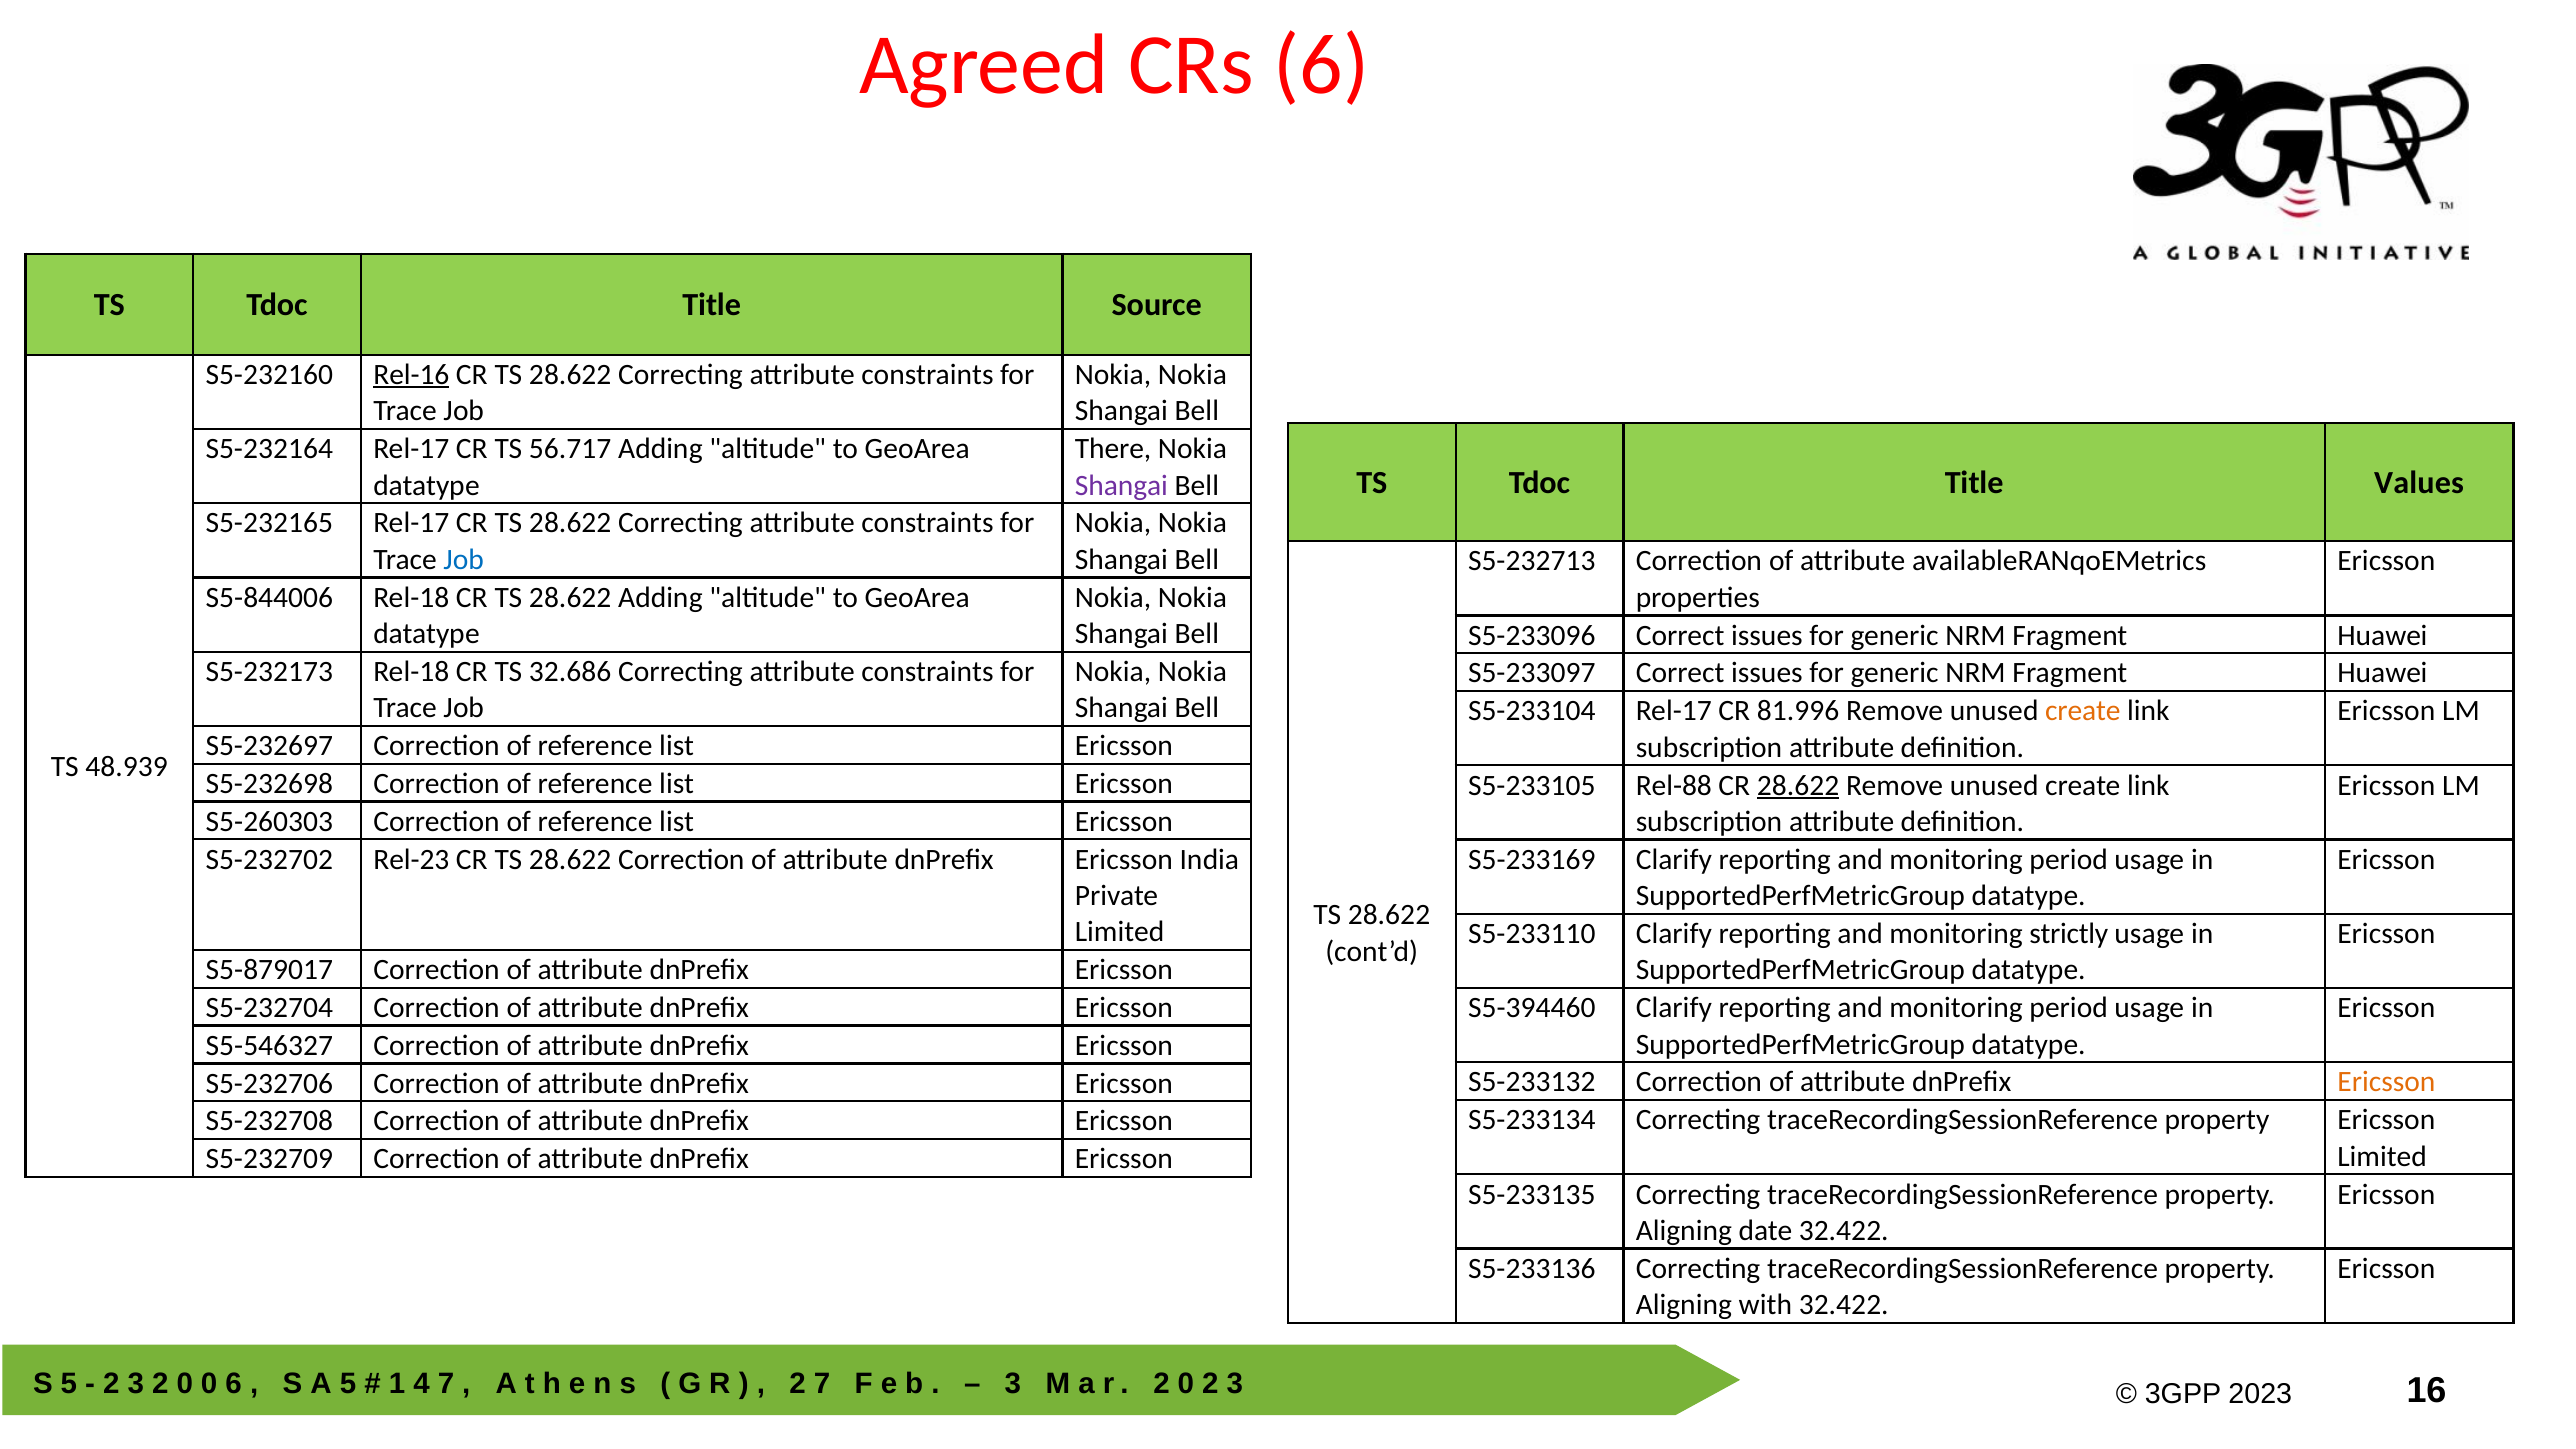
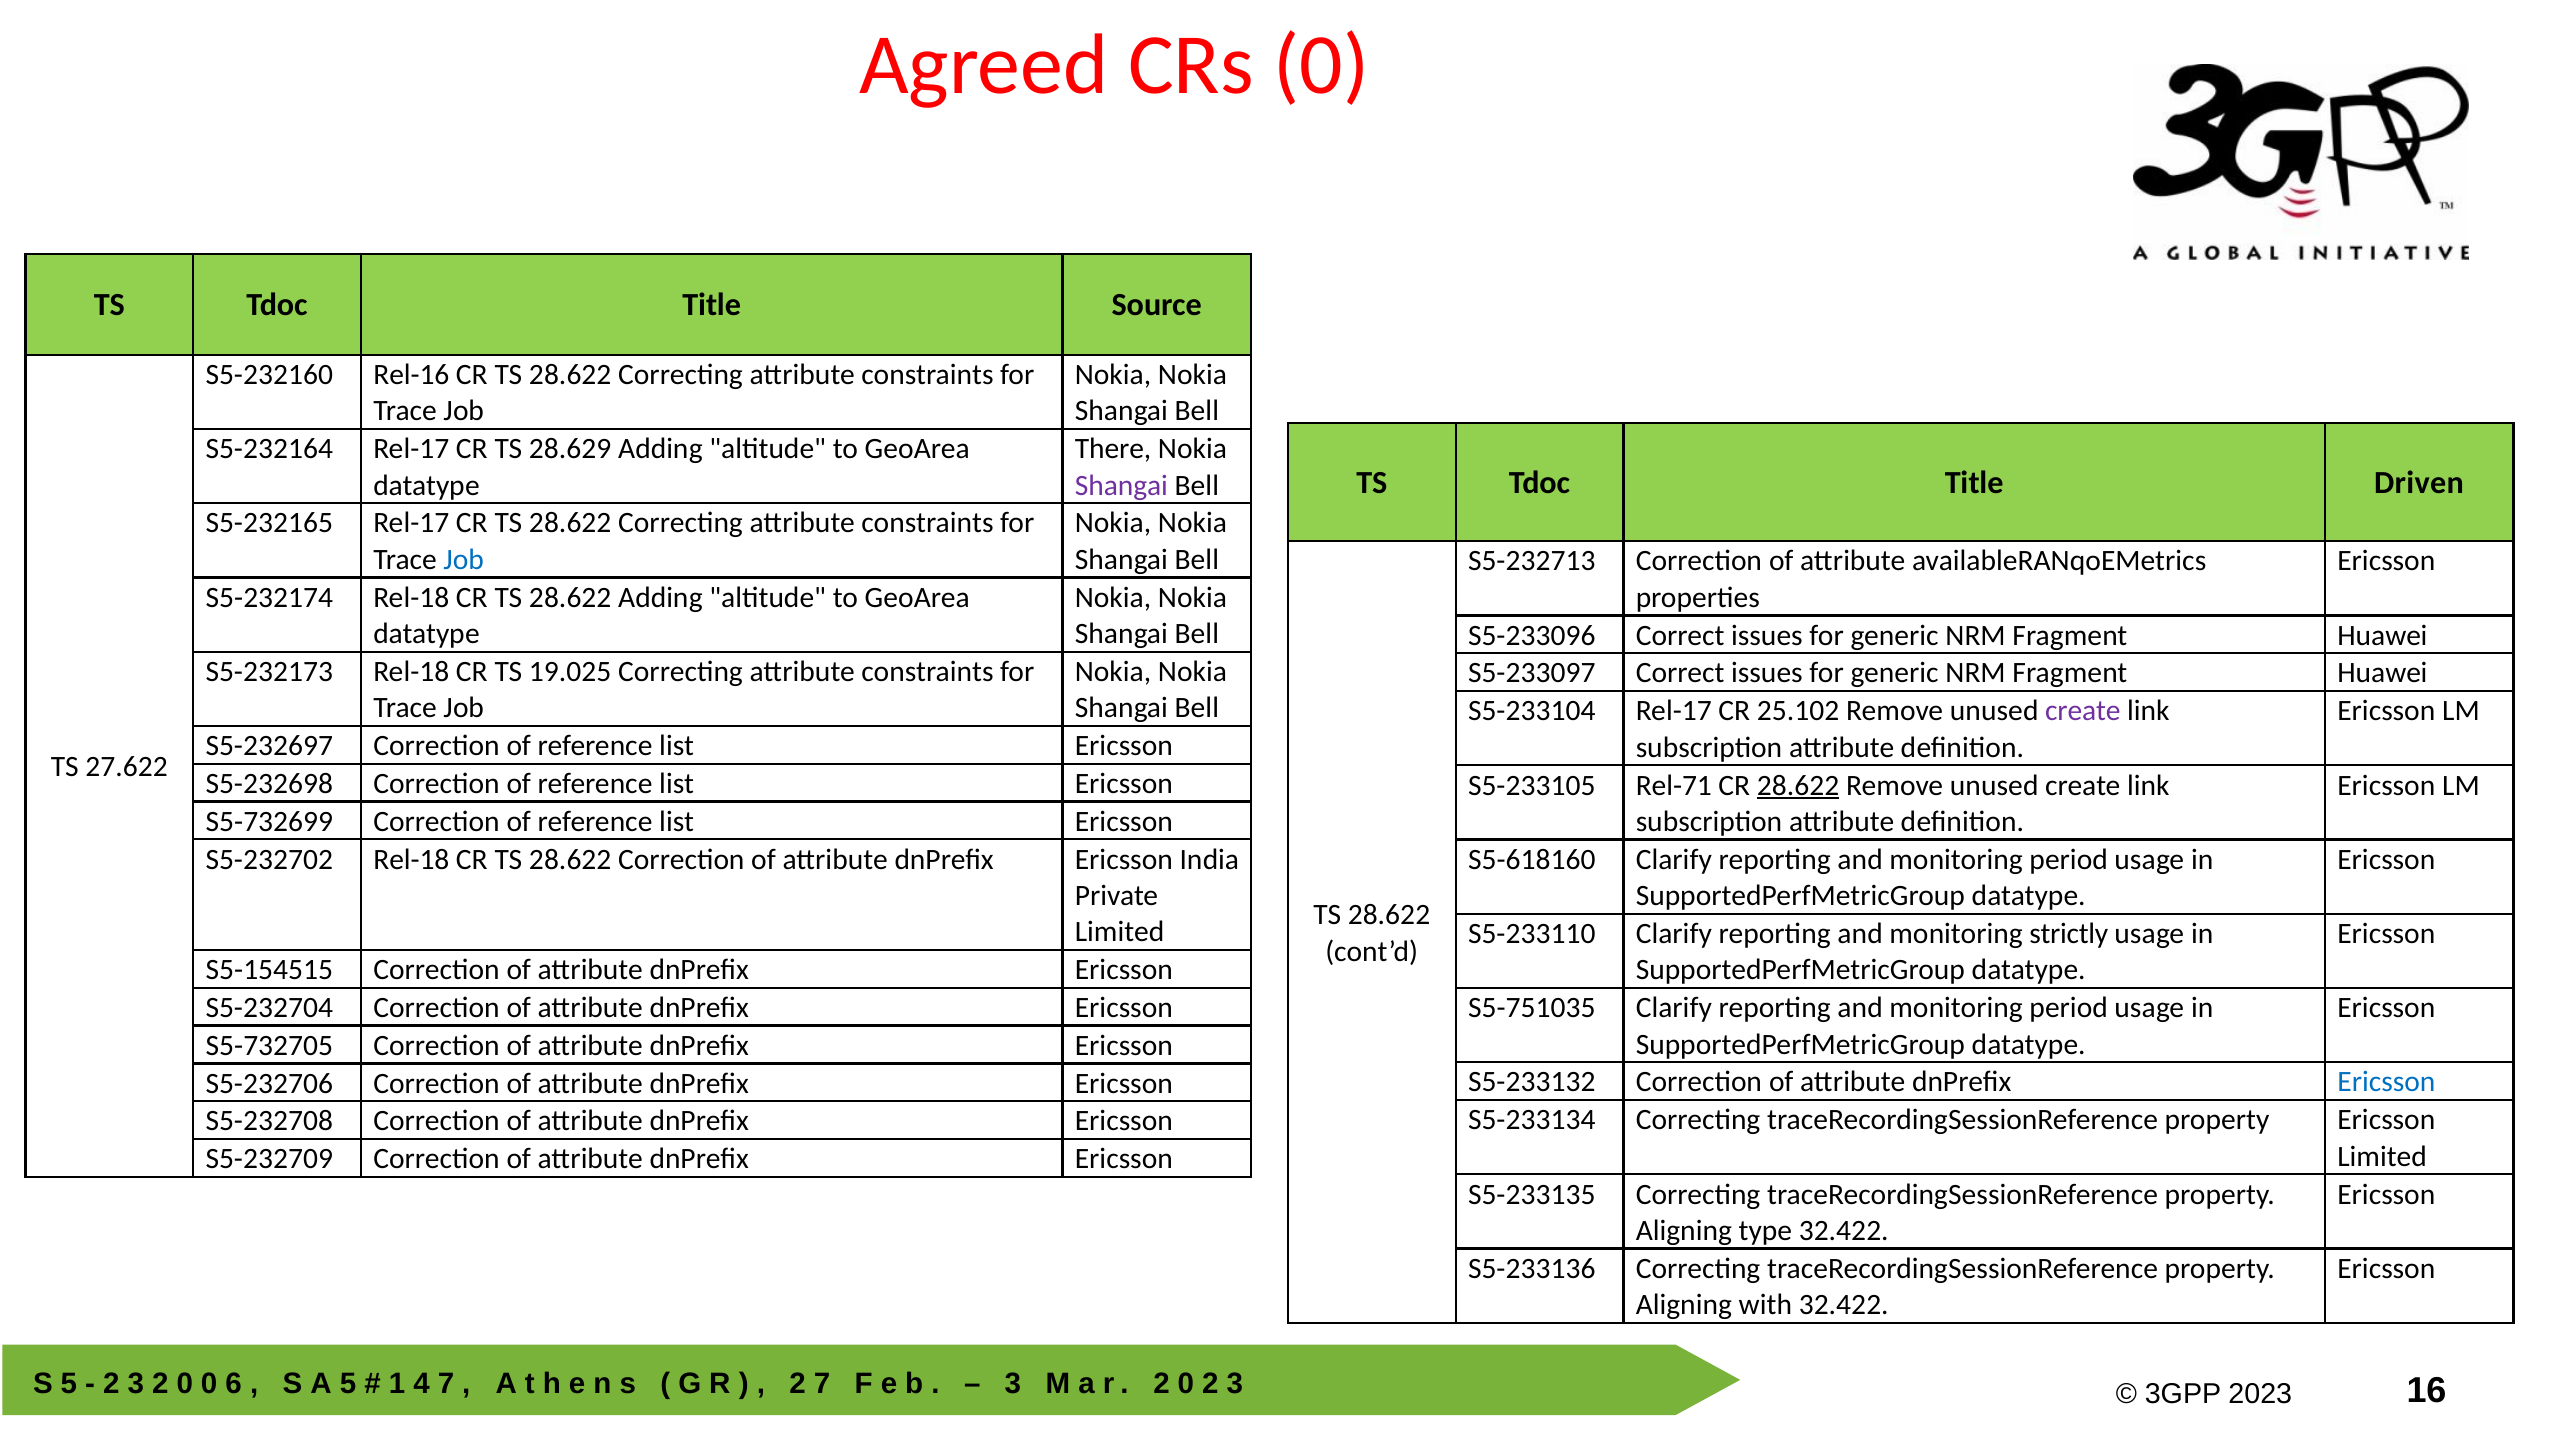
CRs 6: 6 -> 0
Rel-16 underline: present -> none
56.717: 56.717 -> 28.629
Values: Values -> Driven
S5-844006: S5-844006 -> S5-232174
32.686: 32.686 -> 19.025
81.996: 81.996 -> 25.102
create at (2083, 711) colour: orange -> purple
48.939: 48.939 -> 27.622
Rel-88: Rel-88 -> Rel-71
S5-260303: S5-260303 -> S5-732699
S5-232702 Rel-23: Rel-23 -> Rel-18
S5-233169: S5-233169 -> S5-618160
S5-879017: S5-879017 -> S5-154515
S5-394460: S5-394460 -> S5-751035
S5-546327: S5-546327 -> S5-732705
Ericsson at (2386, 1082) colour: orange -> blue
date: date -> type
